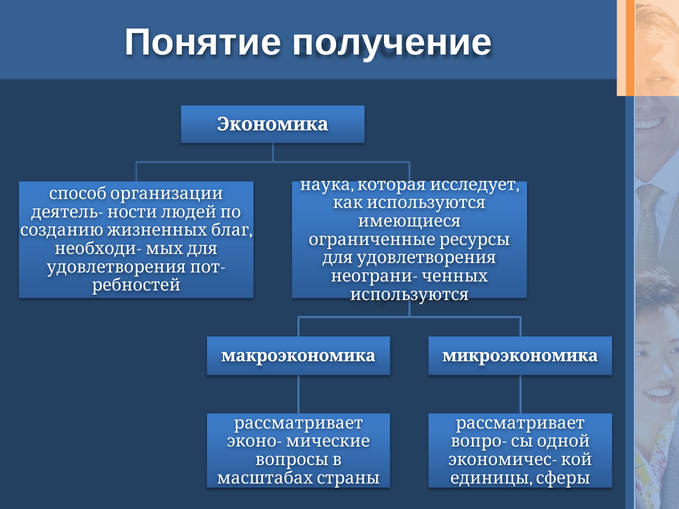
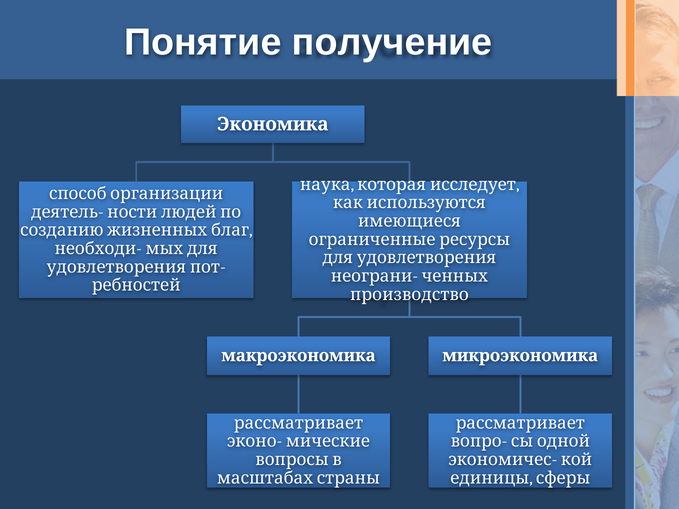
используются: используются -> производство
